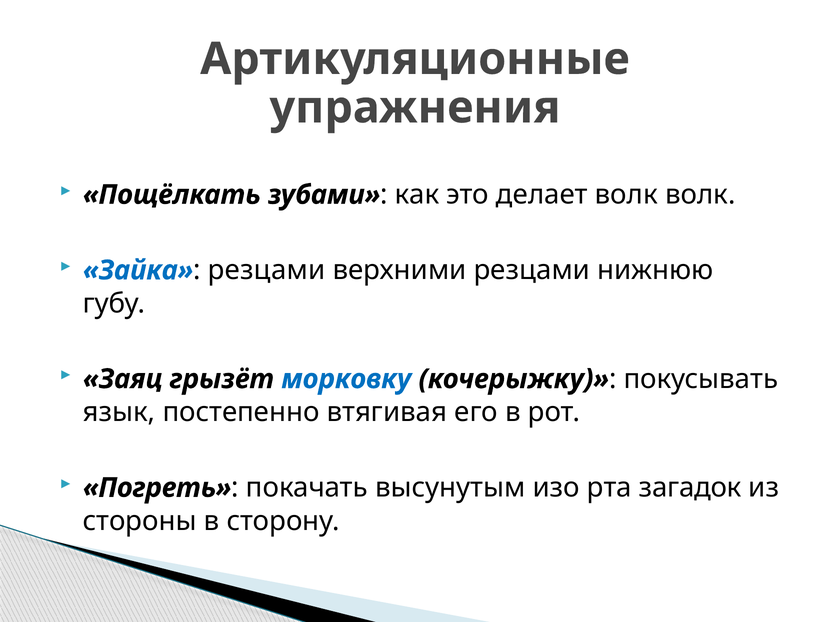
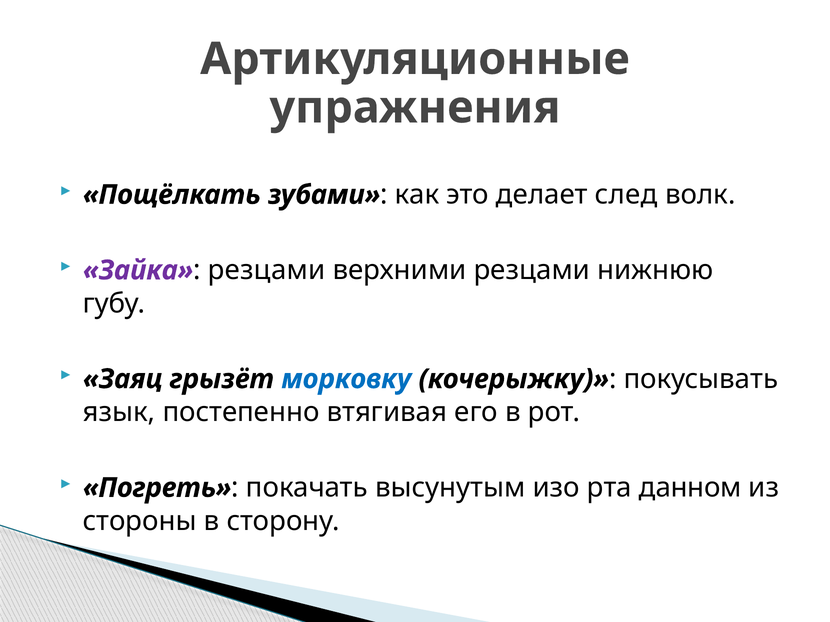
делает волк: волк -> след
Зайка colour: blue -> purple
загадок: загадок -> данном
